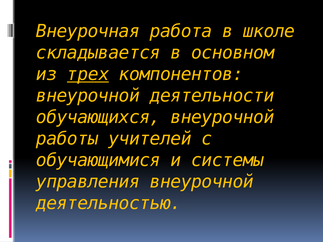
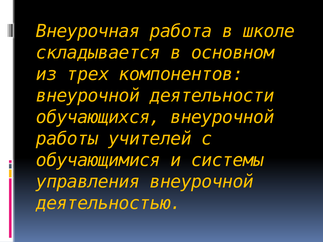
трех underline: present -> none
